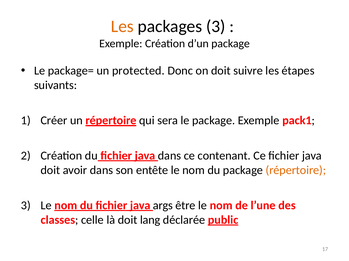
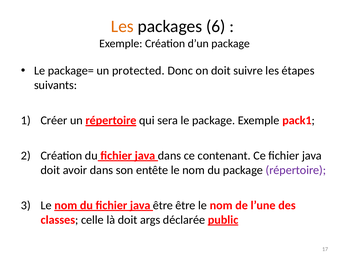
packages 3: 3 -> 6
répertoire at (296, 171) colour: orange -> purple
java args: args -> être
lang: lang -> args
